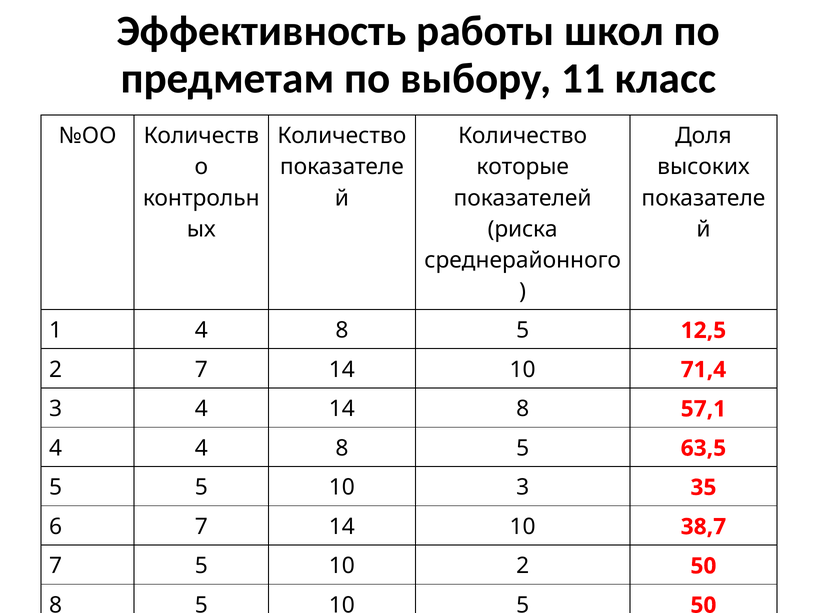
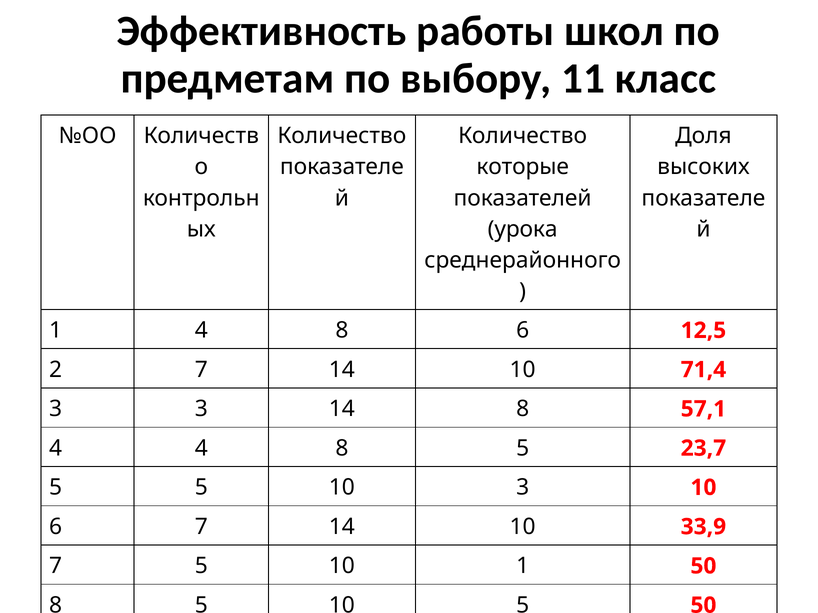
риска: риска -> урока
1 4 8 5: 5 -> 6
3 4: 4 -> 3
63,5: 63,5 -> 23,7
3 35: 35 -> 10
38,7: 38,7 -> 33,9
10 2: 2 -> 1
